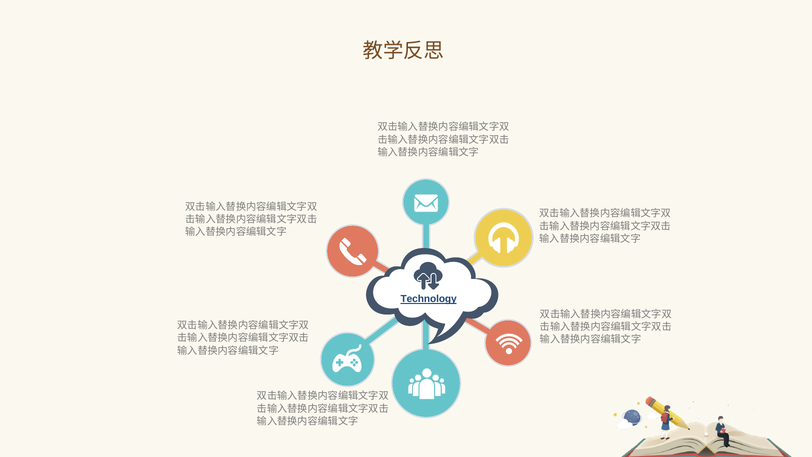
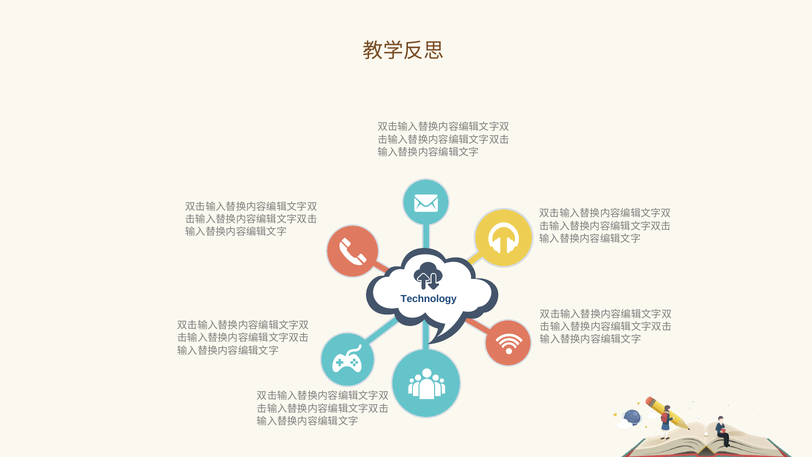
Technology underline: present -> none
